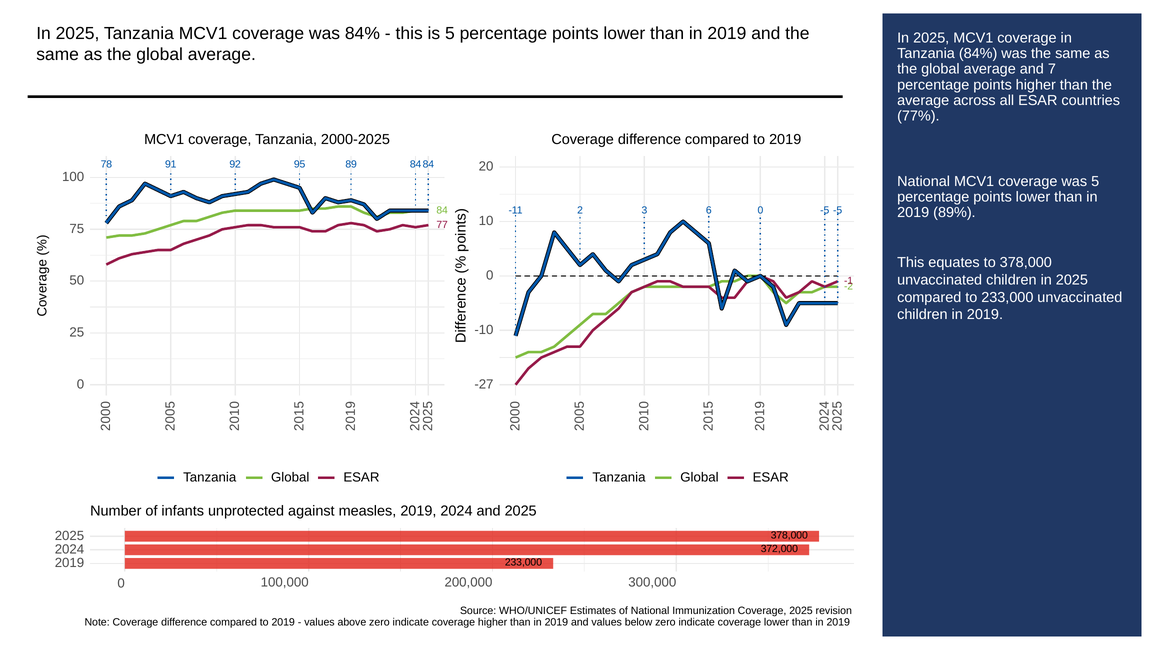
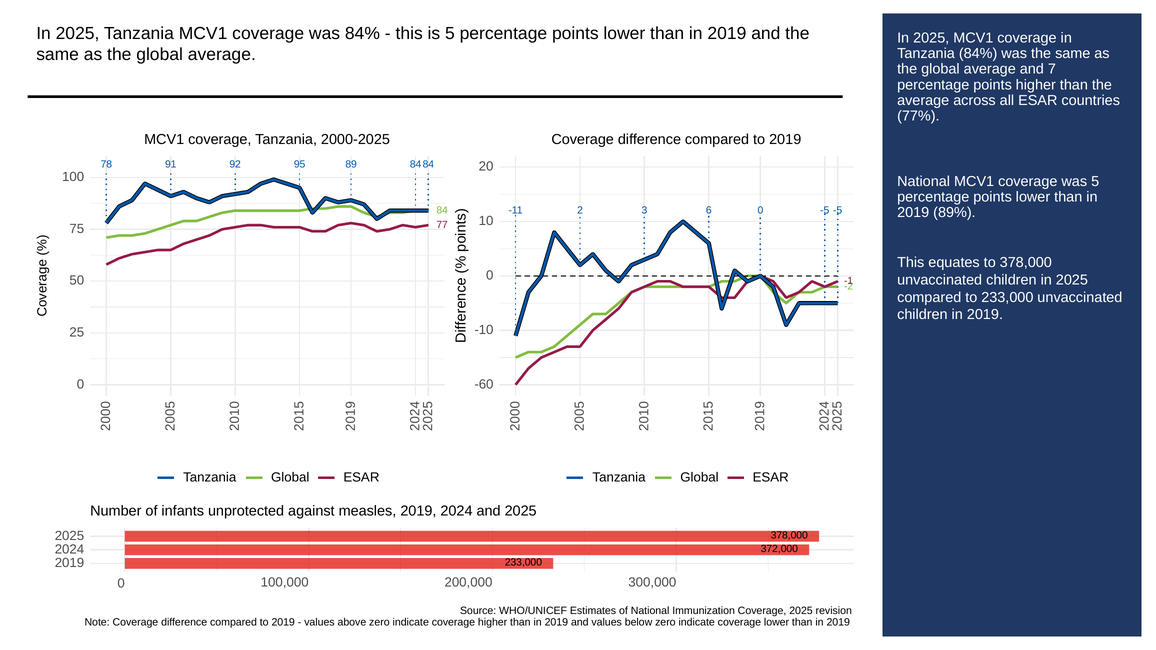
-27: -27 -> -60
